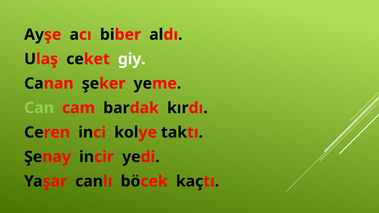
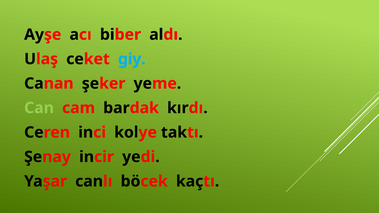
giy colour: white -> light blue
